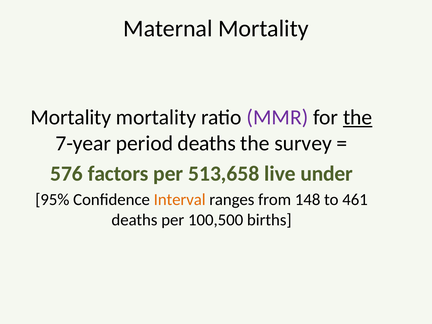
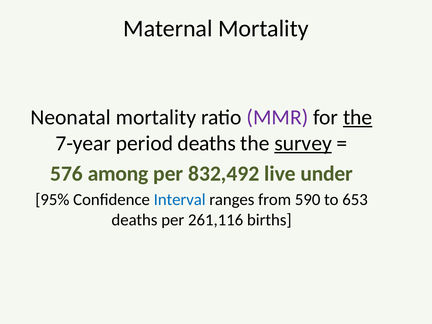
Mortality at (71, 117): Mortality -> Neonatal
survey underline: none -> present
factors: factors -> among
513,658: 513,658 -> 832,492
Interval colour: orange -> blue
148: 148 -> 590
461: 461 -> 653
100,500: 100,500 -> 261,116
